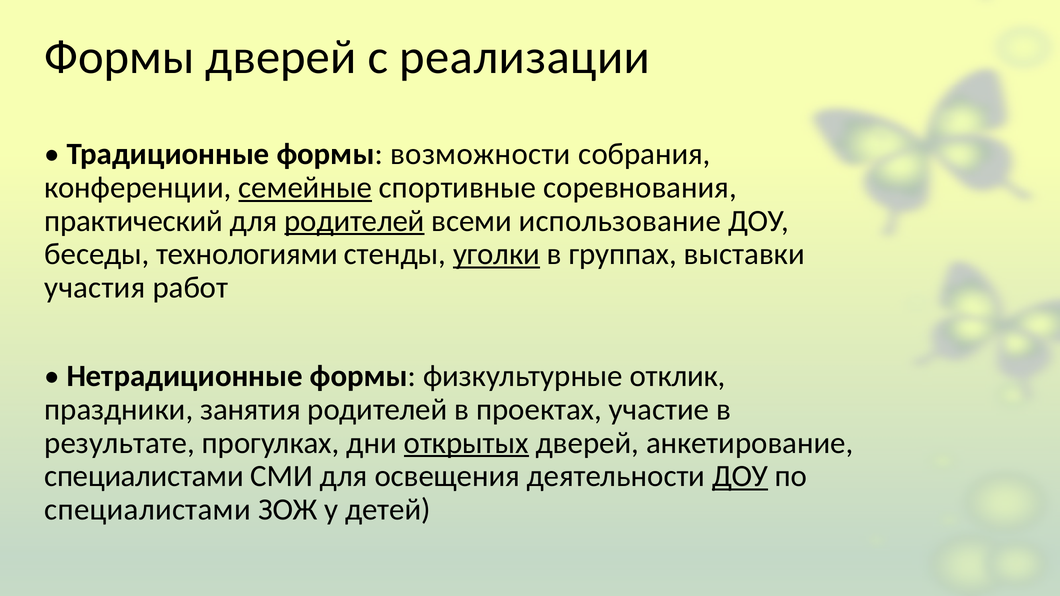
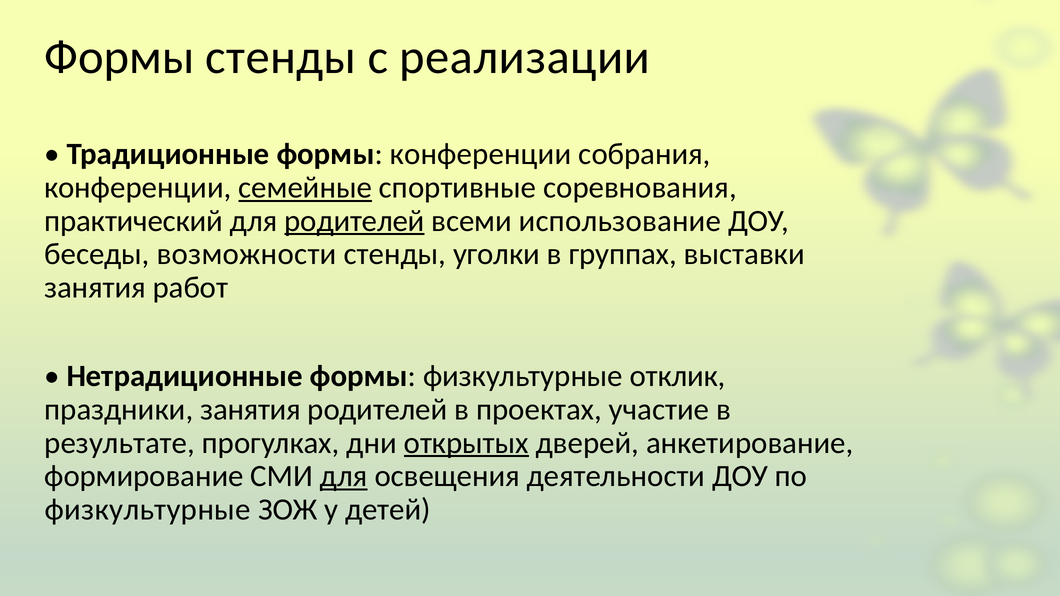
Формы дверей: дверей -> стенды
формы возможности: возможности -> конференции
технологиями: технологиями -> возможности
уголки underline: present -> none
участия at (95, 288): участия -> занятия
специалистами at (144, 476): специалистами -> формирование
для at (344, 476) underline: none -> present
ДОУ at (740, 476) underline: present -> none
специалистами at (148, 510): специалистами -> физкультурные
